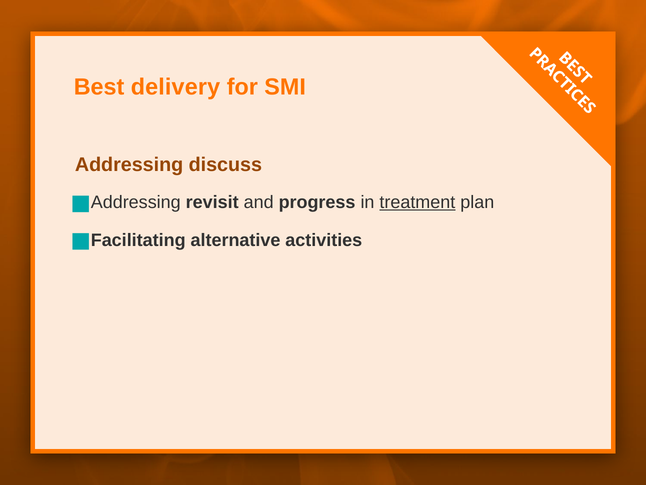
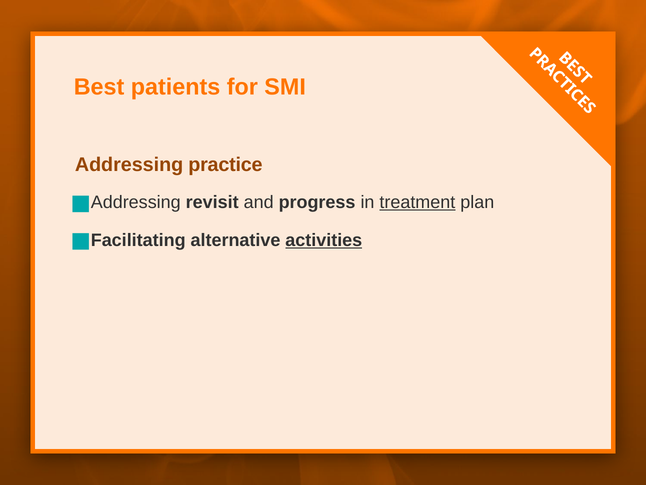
delivery: delivery -> patients
discuss: discuss -> practice
activities underline: none -> present
